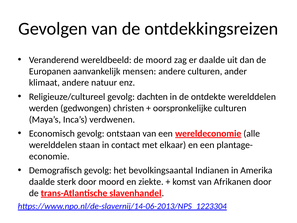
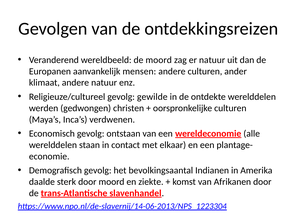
er daalde: daalde -> natuur
dachten: dachten -> gewilde
